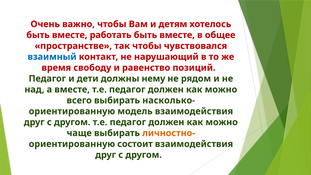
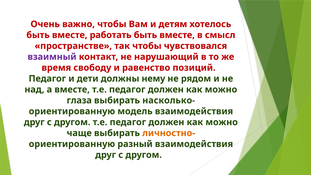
общее: общее -> смысл
взаимный colour: blue -> purple
всего: всего -> глаза
состоит: состоит -> разный
